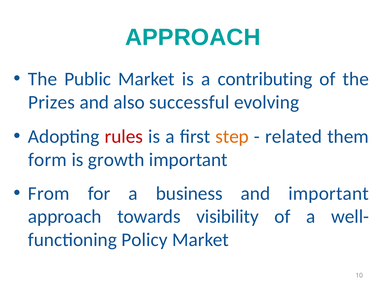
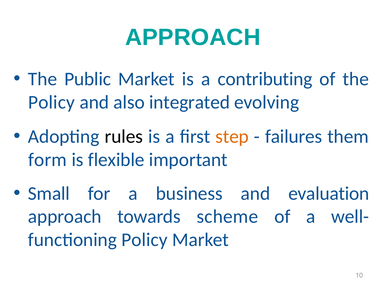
Prizes at (52, 102): Prizes -> Policy
successful: successful -> integrated
rules colour: red -> black
related: related -> failures
growth: growth -> flexible
From: From -> Small
and important: important -> evaluation
visibility: visibility -> scheme
